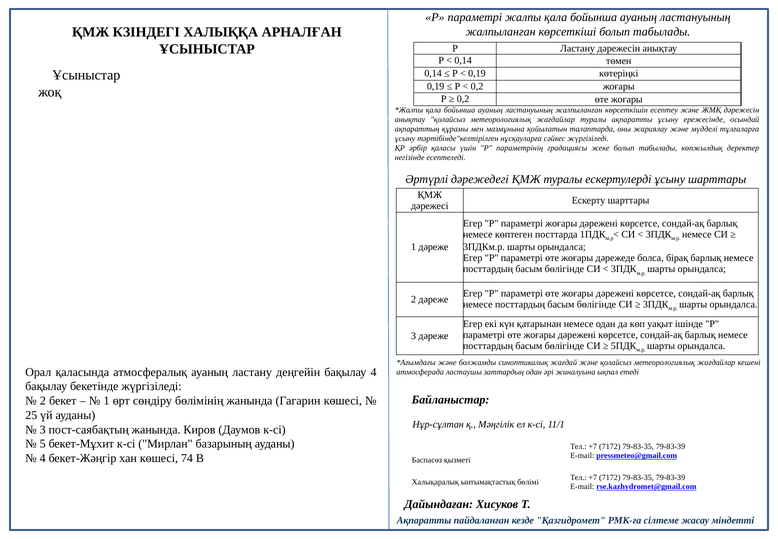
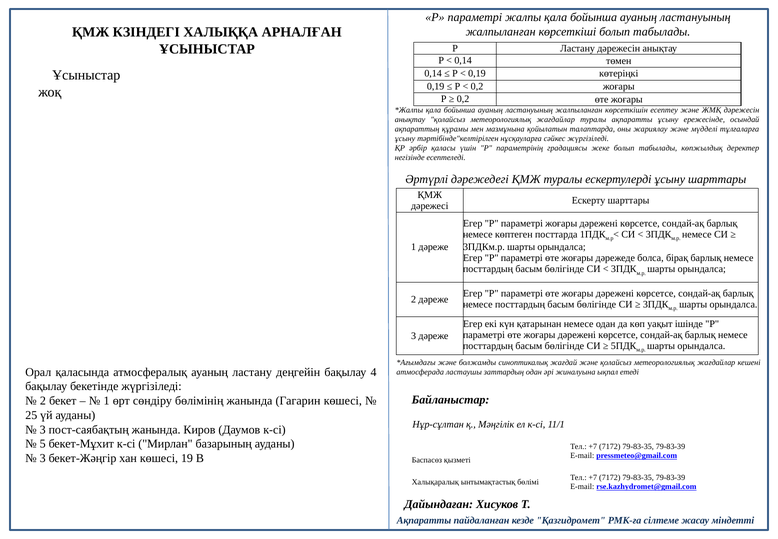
4 at (43, 458): 4 -> 3
74: 74 -> 19
